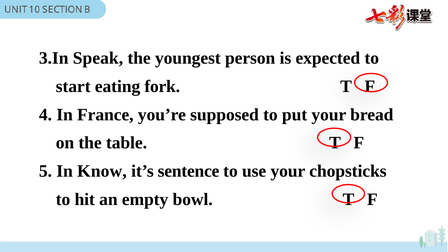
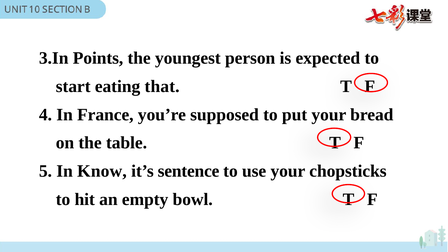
Speak: Speak -> Points
fork: fork -> that
